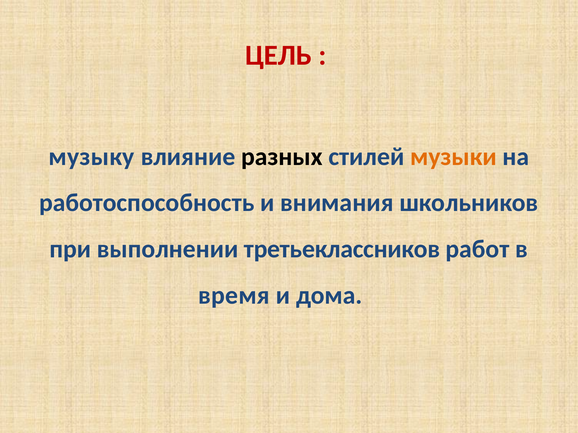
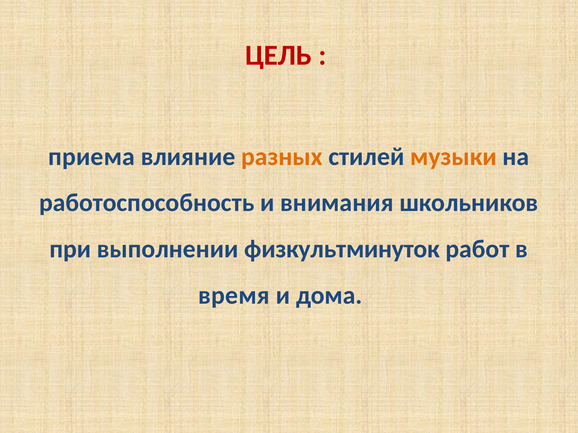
музыку: музыку -> приема
разных colour: black -> orange
третьеклассников: третьеклассников -> физкультминуток
